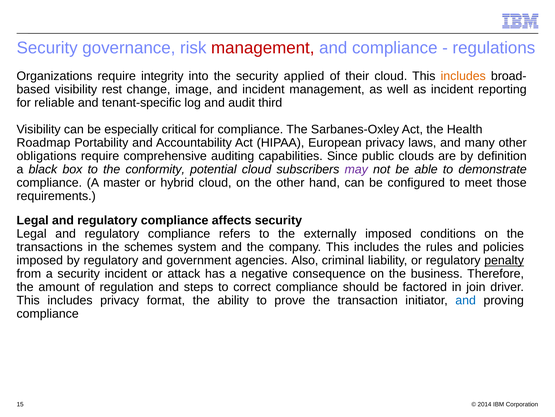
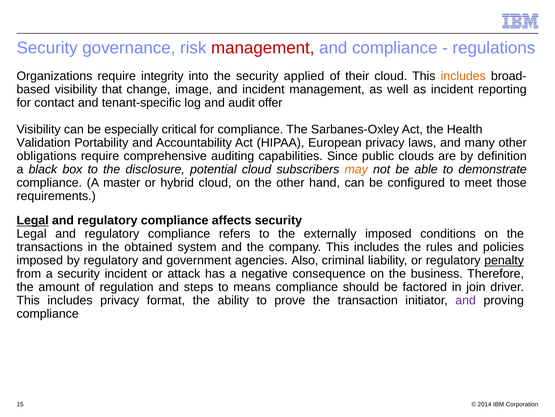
rest: rest -> that
reliable: reliable -> contact
third: third -> offer
Roadmap: Roadmap -> Validation
conformity: conformity -> disclosure
may colour: purple -> orange
Legal at (33, 220) underline: none -> present
schemes: schemes -> obtained
correct: correct -> means
and at (466, 300) colour: blue -> purple
